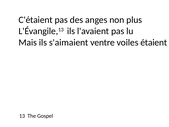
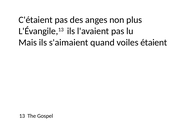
ventre: ventre -> quand
